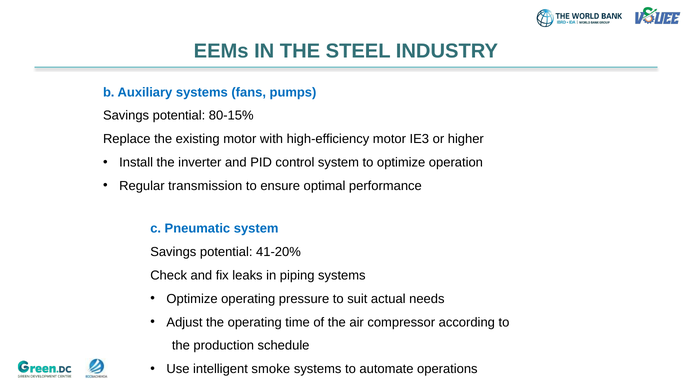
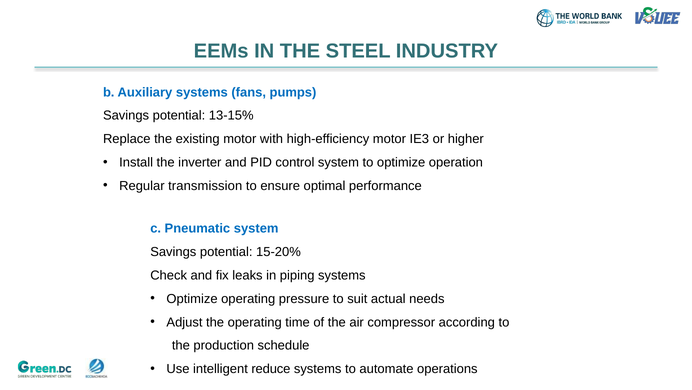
80-15%: 80-15% -> 13-15%
41-20%: 41-20% -> 15-20%
smoke: smoke -> reduce
